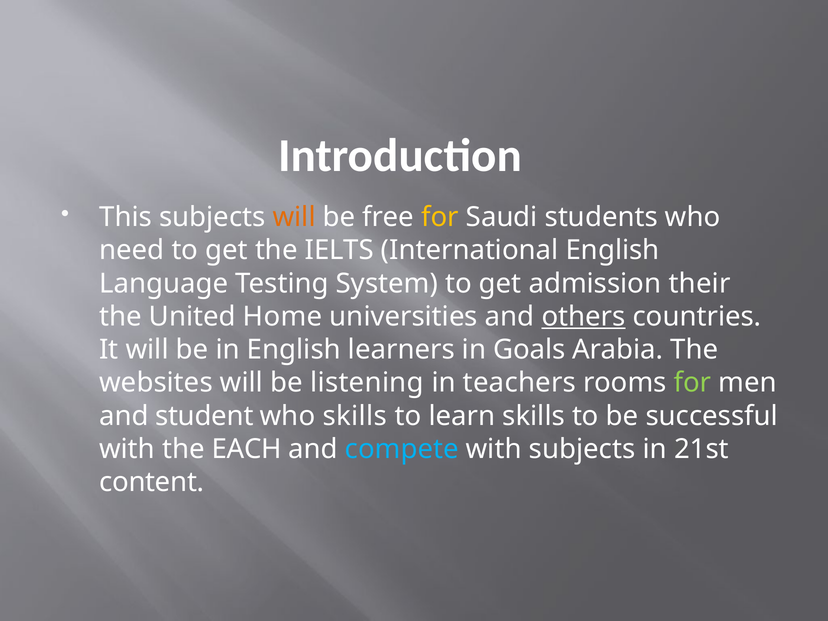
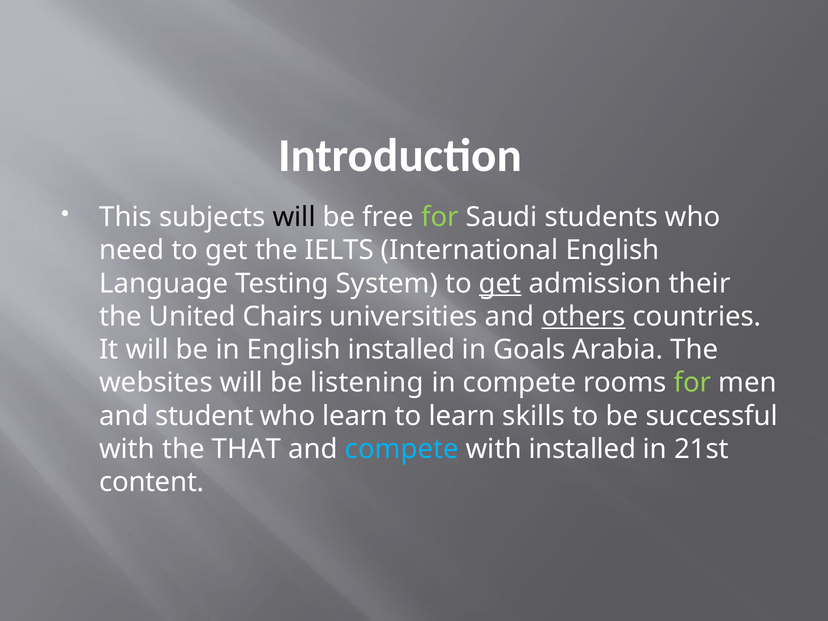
will at (294, 217) colour: orange -> black
for at (440, 217) colour: yellow -> light green
get at (500, 283) underline: none -> present
Home: Home -> Chairs
English learners: learners -> installed
in teachers: teachers -> compete
who skills: skills -> learn
EACH: EACH -> THAT
with subjects: subjects -> installed
